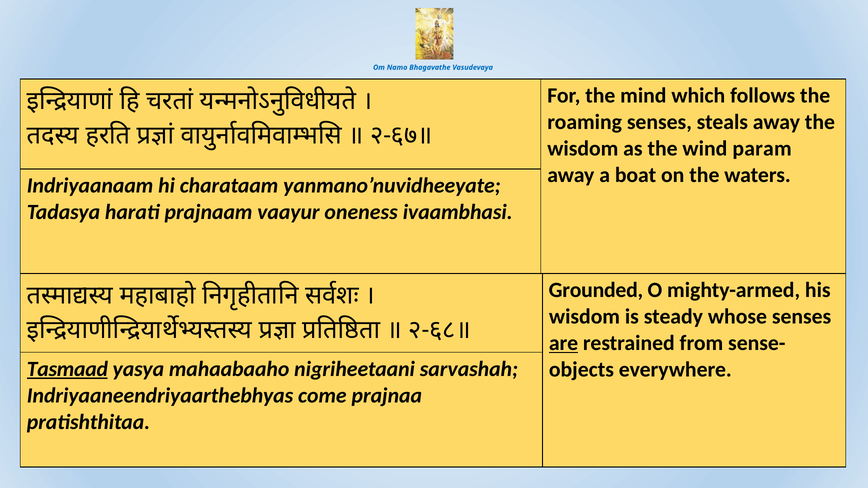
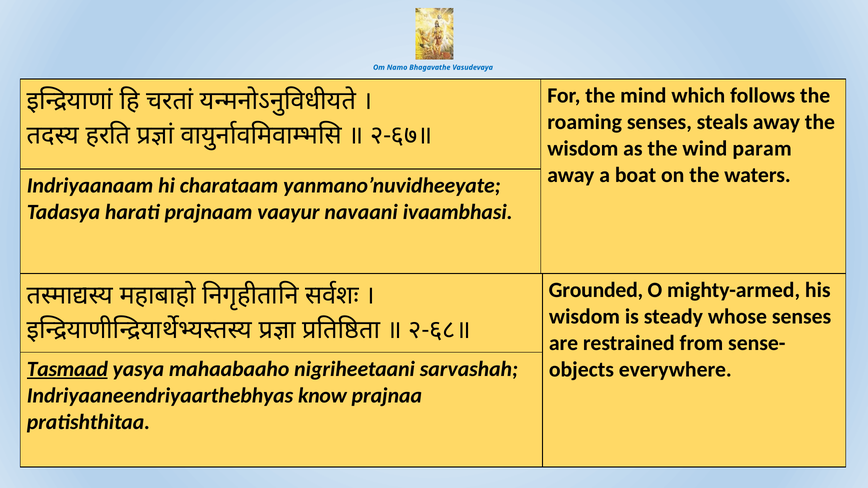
oneness: oneness -> navaani
are underline: present -> none
come: come -> know
